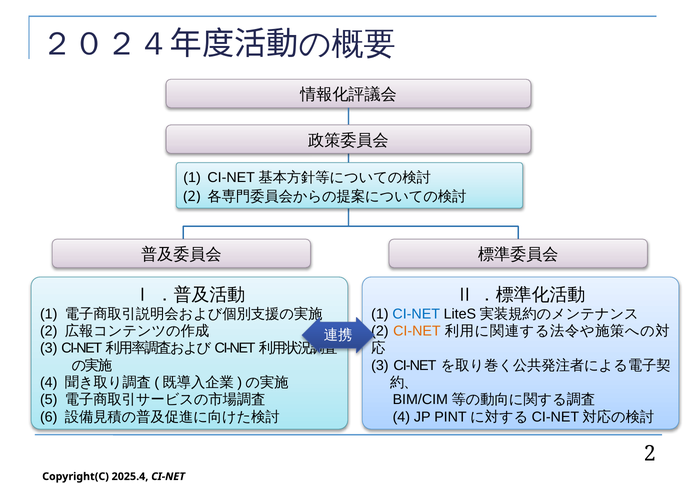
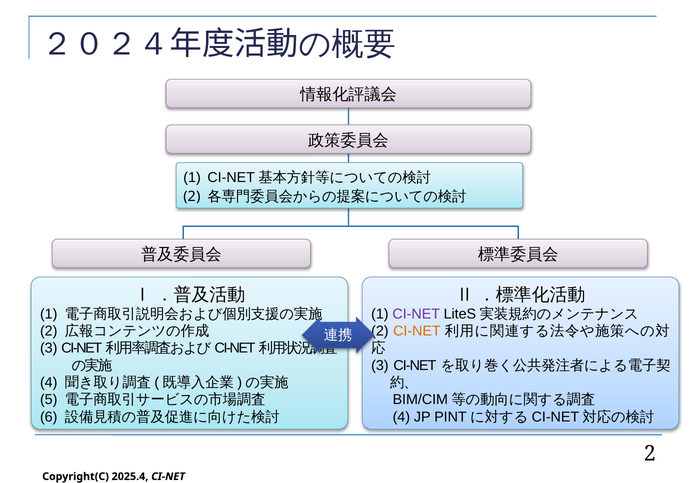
CI-NET at (416, 314) colour: blue -> purple
